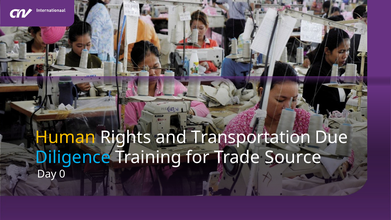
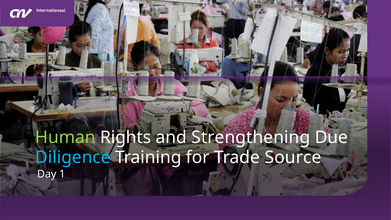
Human colour: yellow -> light green
Transportation: Transportation -> Strengthening
0: 0 -> 1
